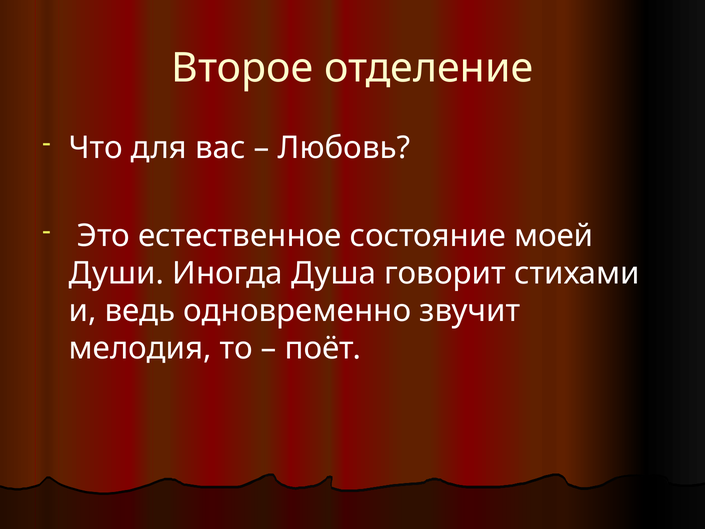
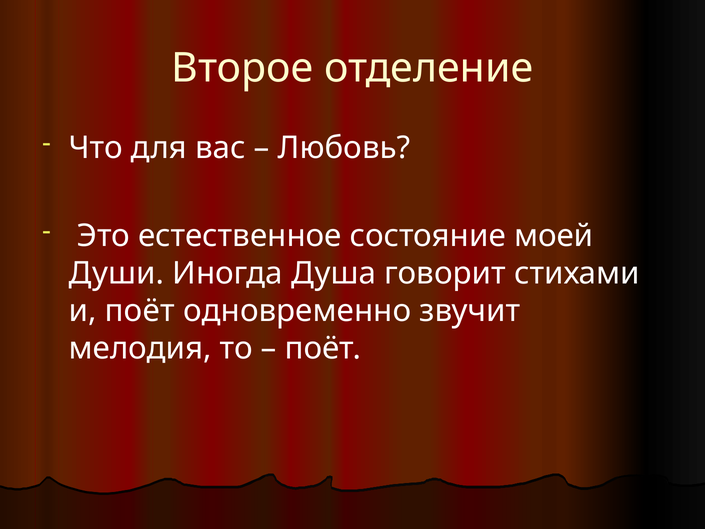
и ведь: ведь -> поёт
